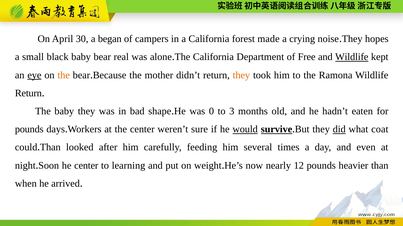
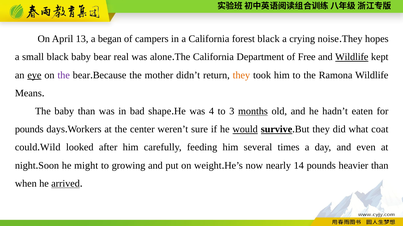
30: 30 -> 13
forest made: made -> black
the at (64, 75) colour: orange -> purple
Return at (28, 93): Return -> Means
baby they: they -> than
0: 0 -> 4
months underline: none -> present
did underline: present -> none
Than at (50, 148): Than -> Wild
he center: center -> might
learning: learning -> growing
12: 12 -> 14
arrived underline: none -> present
